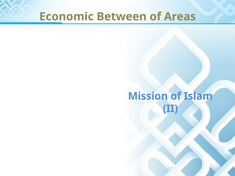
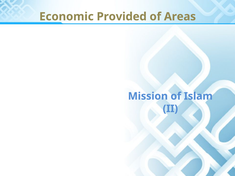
Between: Between -> Provided
